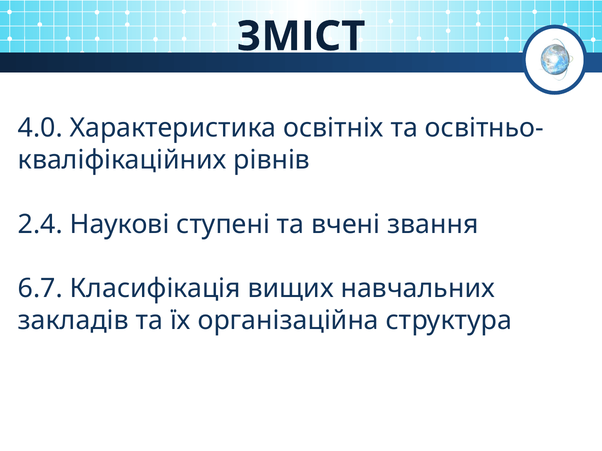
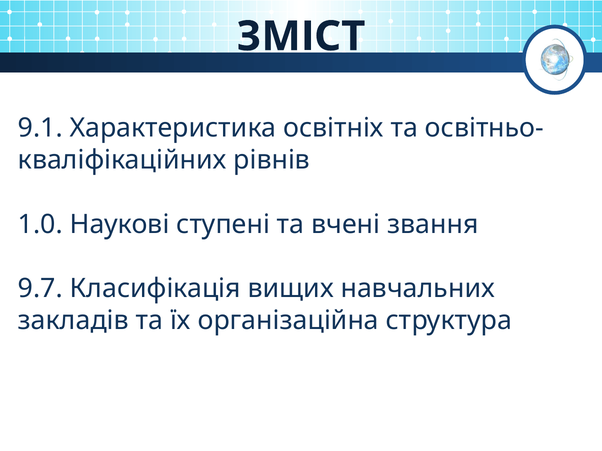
4.0: 4.0 -> 9.1
2.4: 2.4 -> 1.0
6.7: 6.7 -> 9.7
